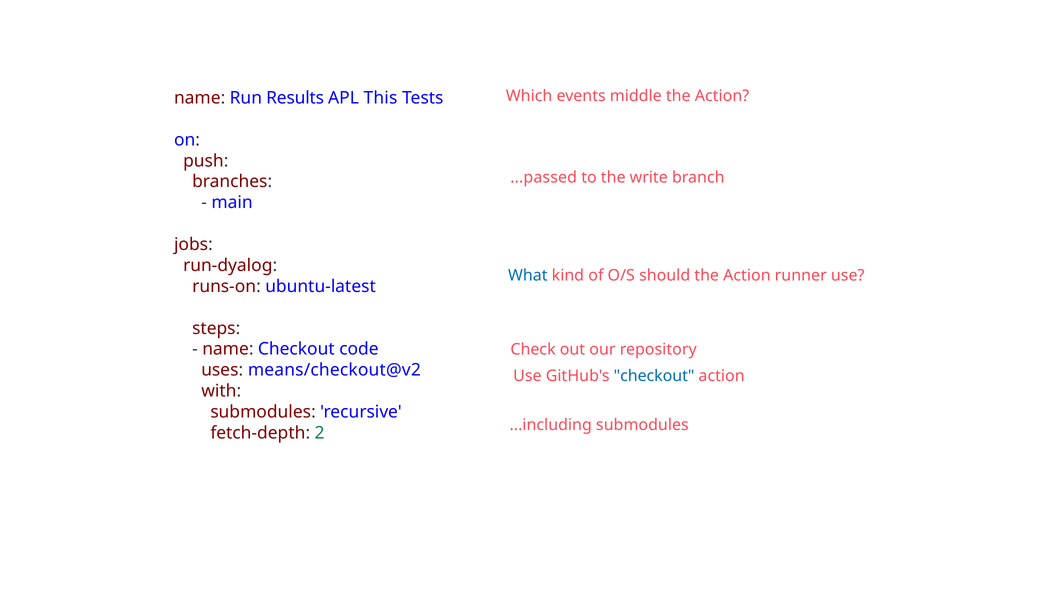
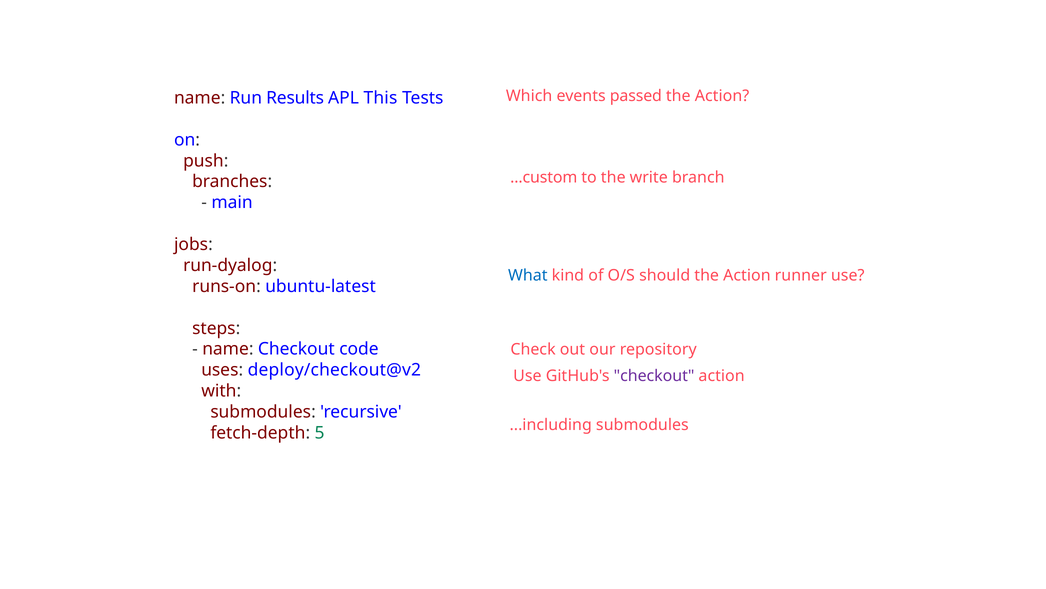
middle: middle -> passed
...passed: ...passed -> ...custom
means/checkout@v2: means/checkout@v2 -> deploy/checkout@v2
checkout at (654, 376) colour: blue -> purple
2: 2 -> 5
